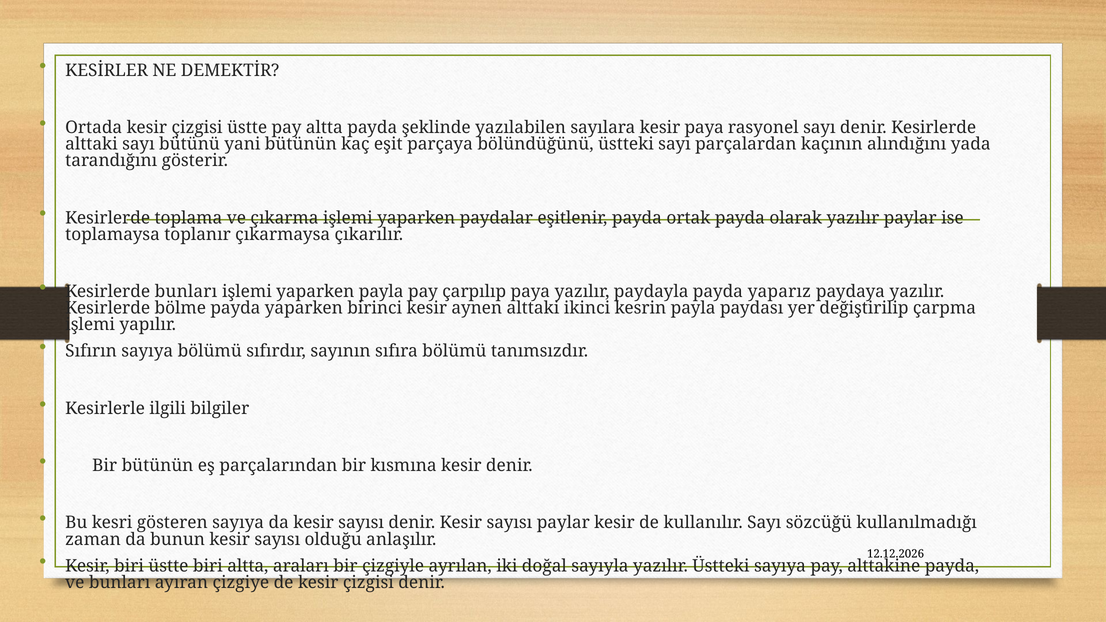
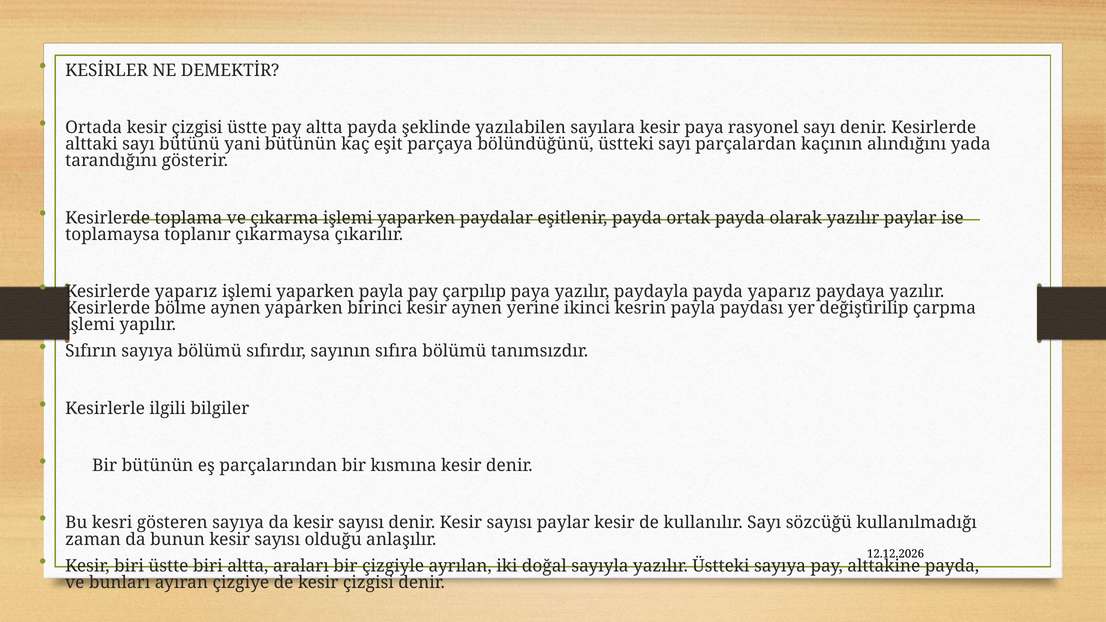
Kesirlerde bunları: bunları -> yaparız
bölme payda: payda -> aynen
aynen alttaki: alttaki -> yerine
